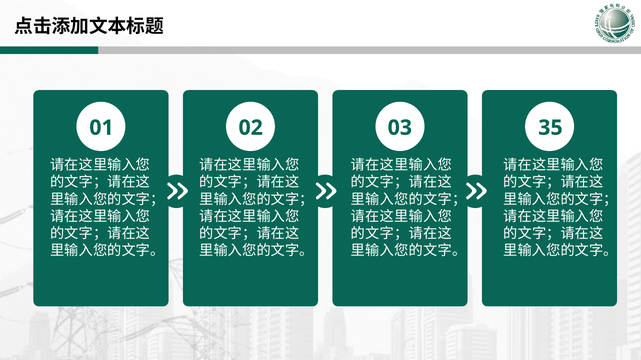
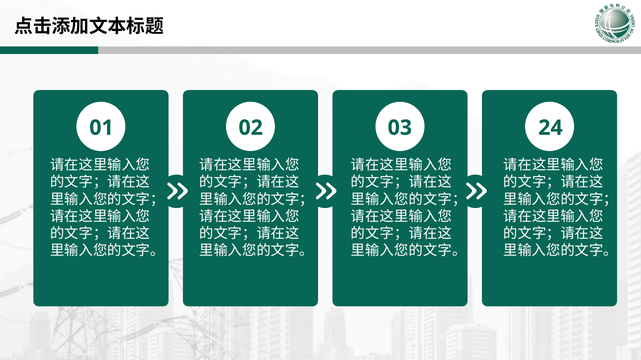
35: 35 -> 24
